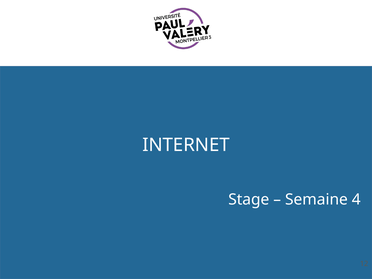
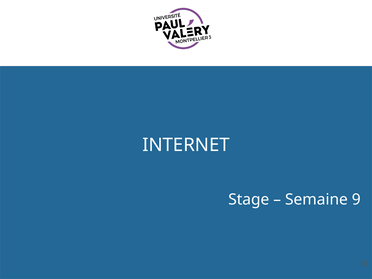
4: 4 -> 9
